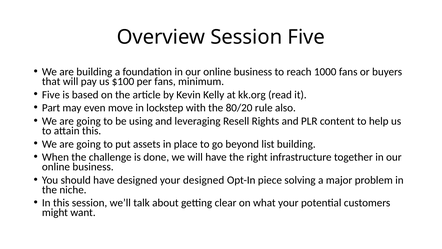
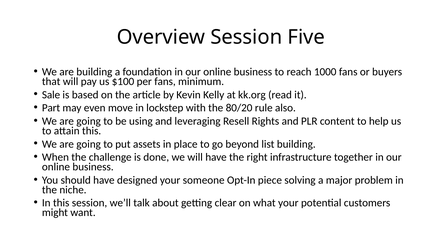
Five at (51, 95): Five -> Sale
your designed: designed -> someone
